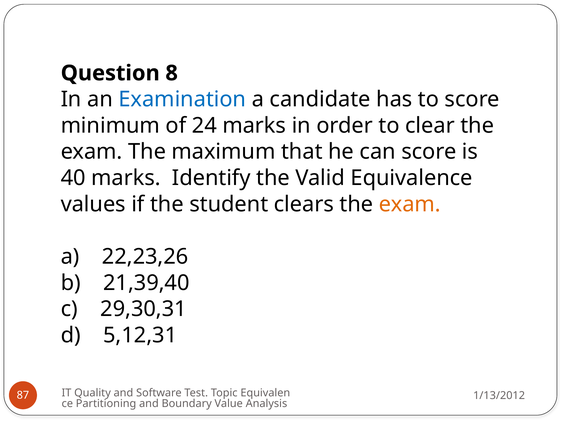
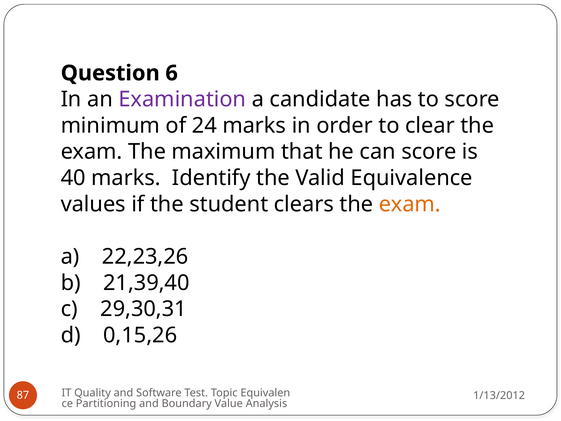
8: 8 -> 6
Examination colour: blue -> purple
5,12,31: 5,12,31 -> 0,15,26
